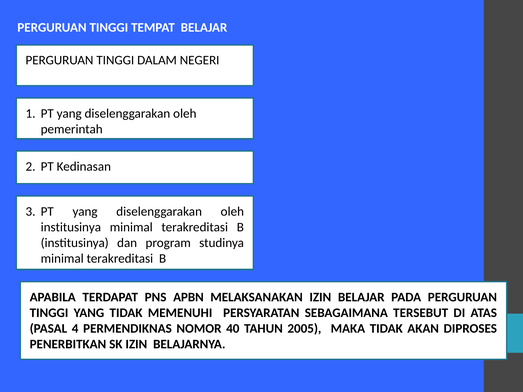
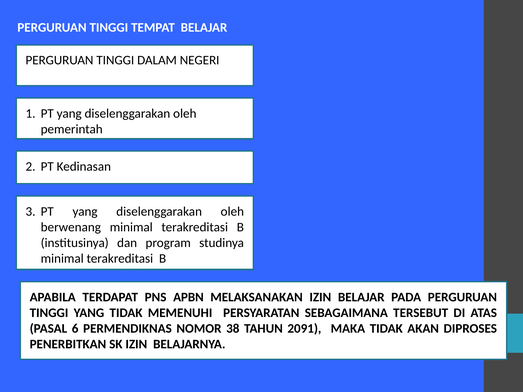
institusinya at (71, 227): institusinya -> berwenang
4: 4 -> 6
40: 40 -> 38
2005: 2005 -> 2091
